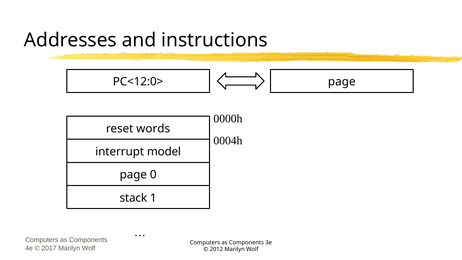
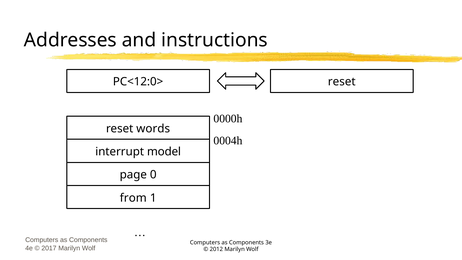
page at (342, 82): page -> reset
stack: stack -> from
